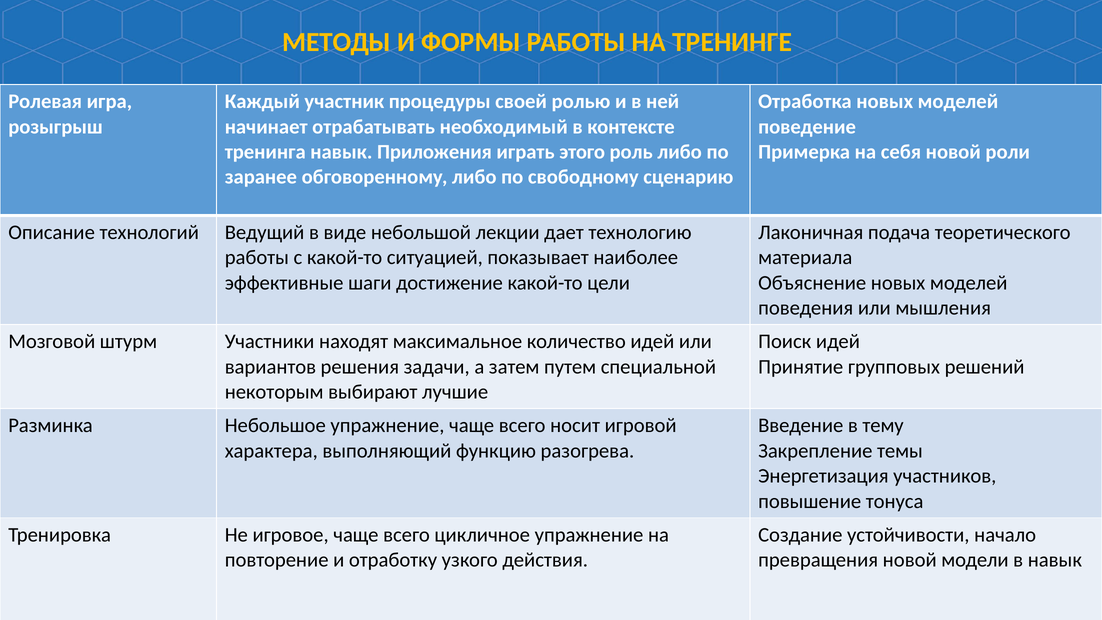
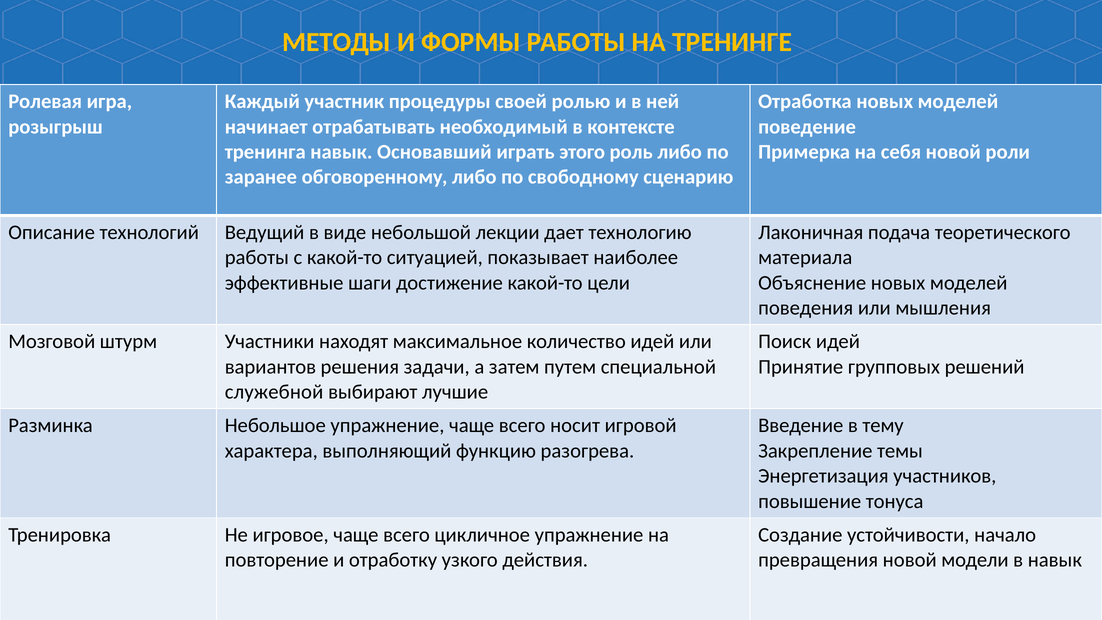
Приложения: Приложения -> Основавший
некоторым: некоторым -> служебной
